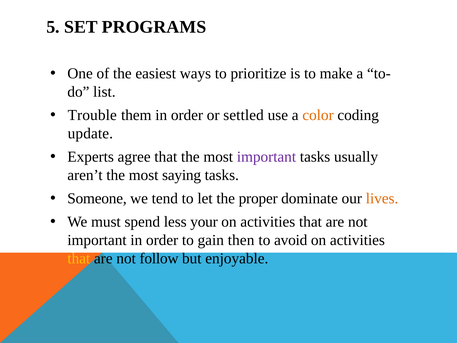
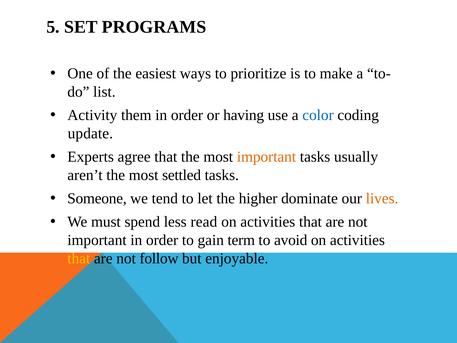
Trouble: Trouble -> Activity
settled: settled -> having
color colour: orange -> blue
important at (266, 157) colour: purple -> orange
saying: saying -> settled
proper: proper -> higher
your: your -> read
then: then -> term
